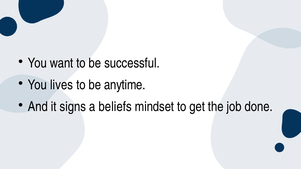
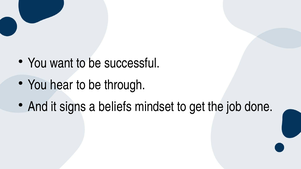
lives: lives -> hear
anytime: anytime -> through
